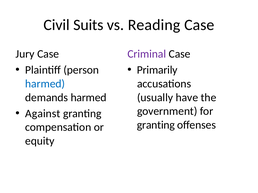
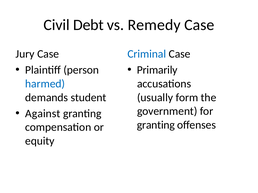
Suits: Suits -> Debt
Reading: Reading -> Remedy
Criminal colour: purple -> blue
demands harmed: harmed -> student
have: have -> form
